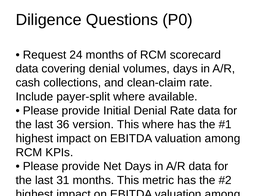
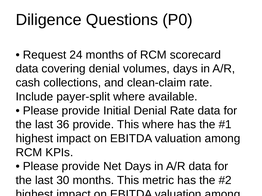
36 version: version -> provide
31: 31 -> 30
